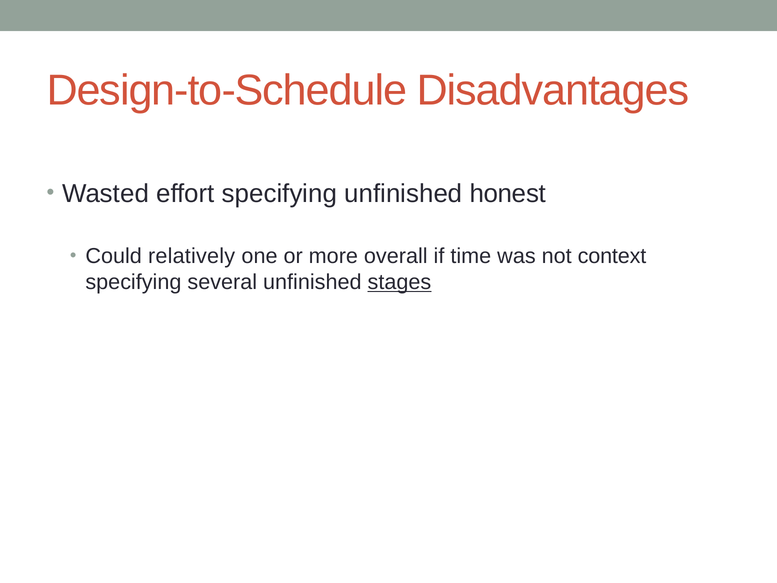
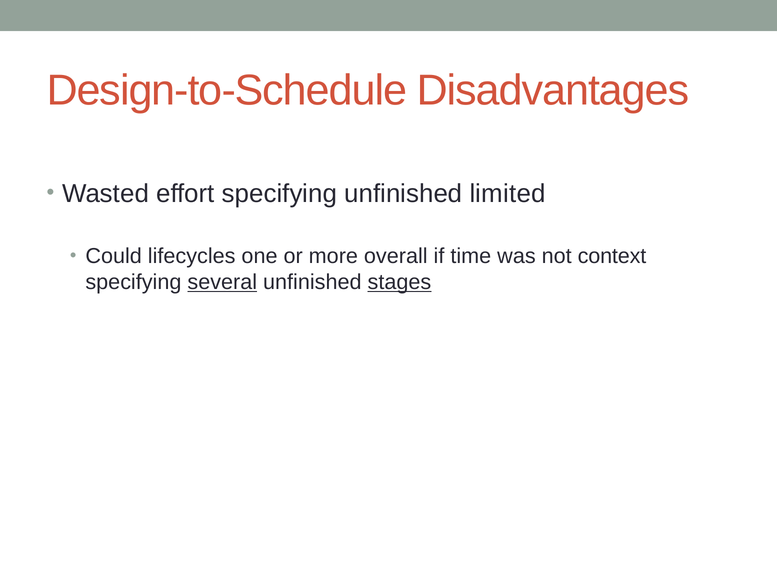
honest: honest -> limited
relatively: relatively -> lifecycles
several underline: none -> present
